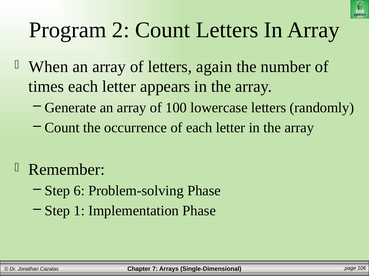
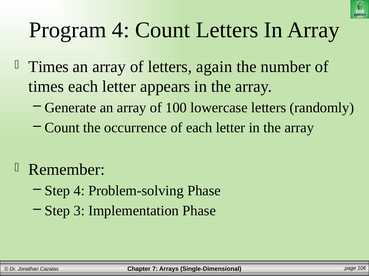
Program 2: 2 -> 4
When at (48, 67): When -> Times
Step 6: 6 -> 4
1: 1 -> 3
